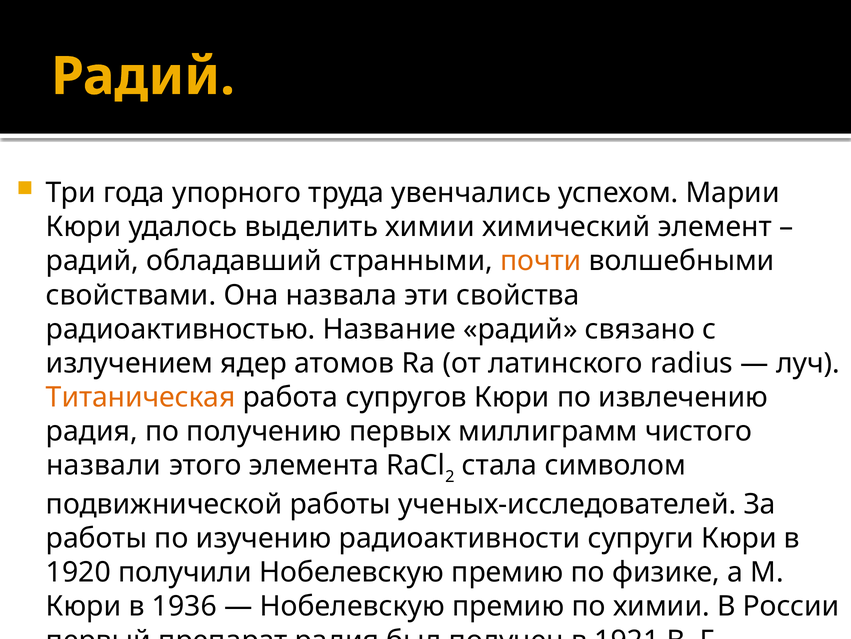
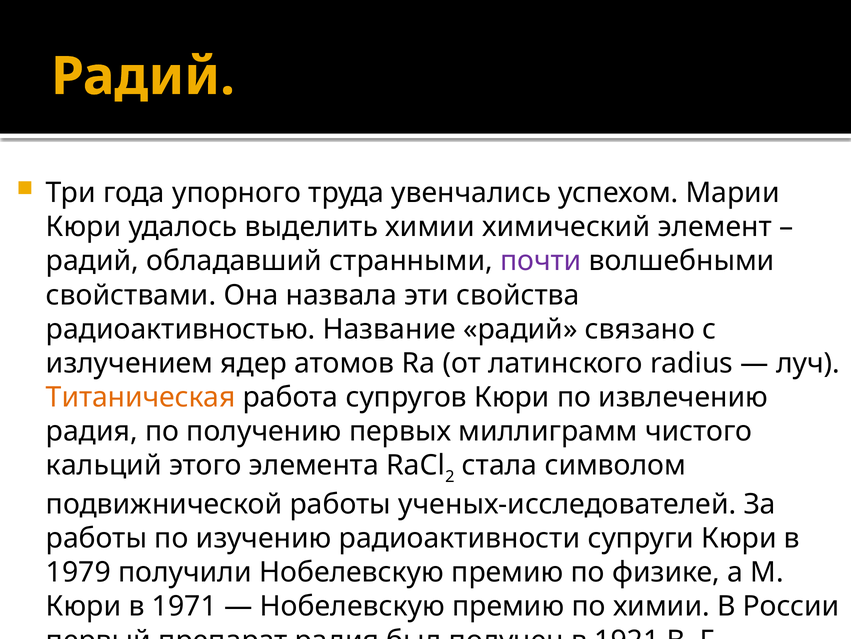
почти colour: orange -> purple
назвали: назвали -> кальций
1920: 1920 -> 1979
1936: 1936 -> 1971
